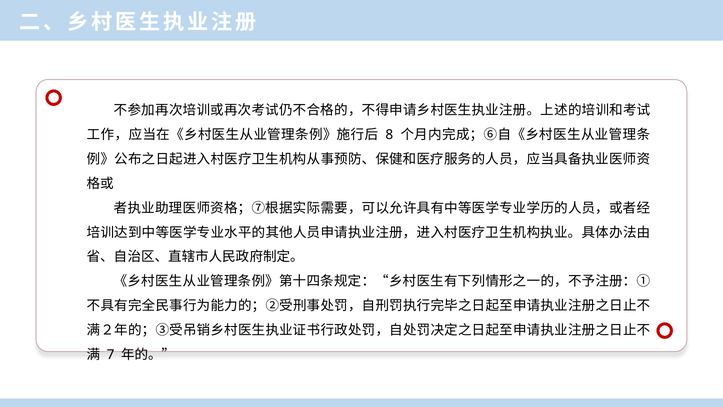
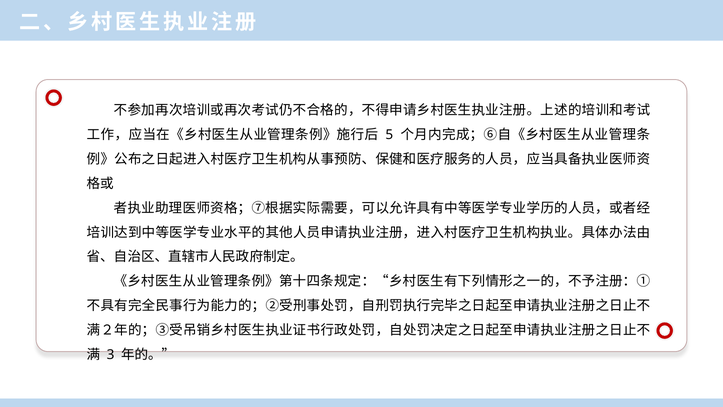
8: 8 -> 5
7: 7 -> 3
